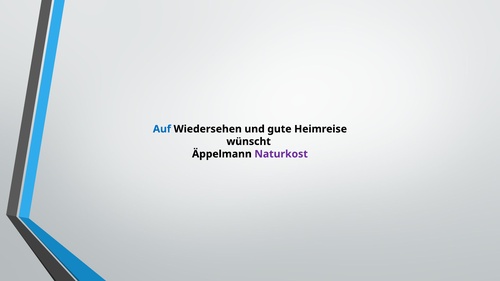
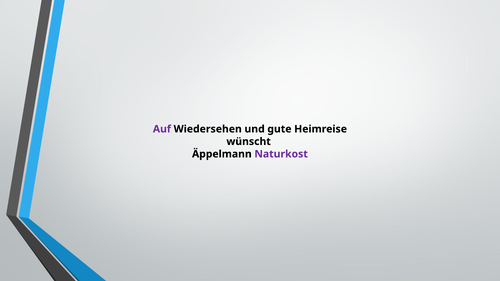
Auf colour: blue -> purple
